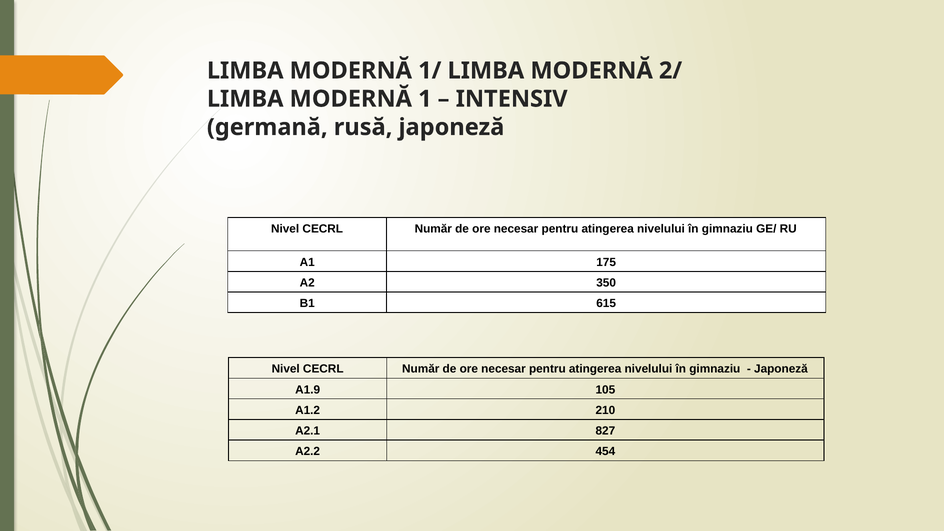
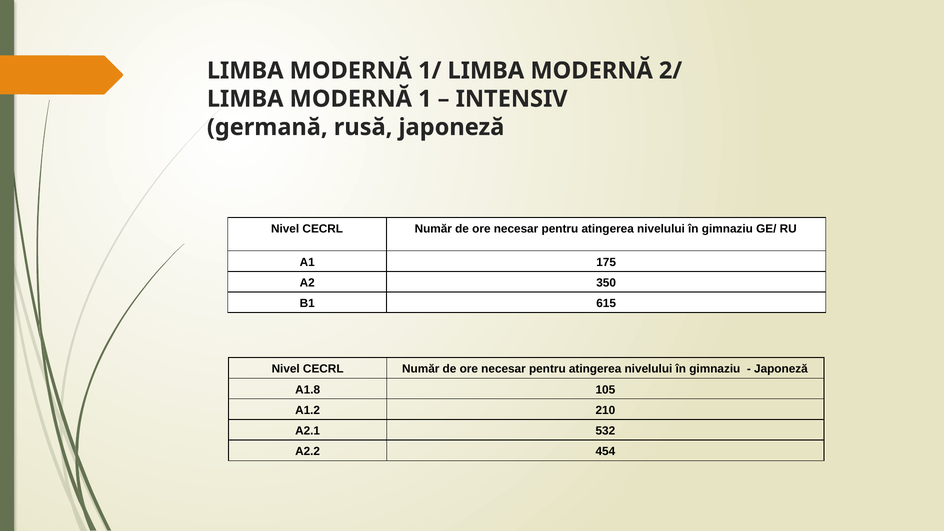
A1.9: A1.9 -> A1.8
827: 827 -> 532
